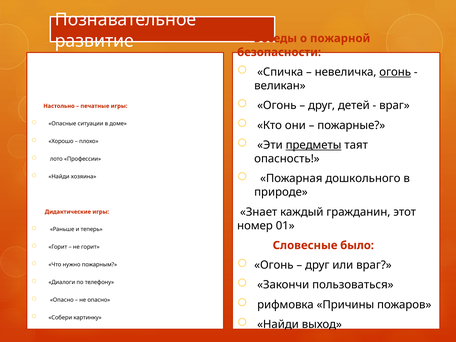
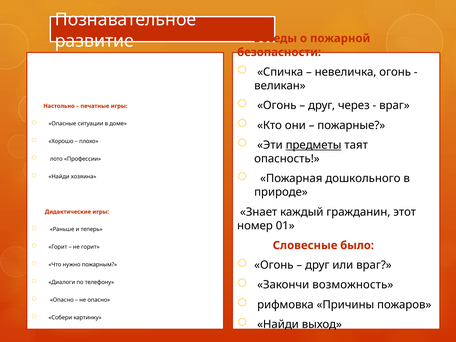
огонь at (395, 72) underline: present -> none
детей: детей -> через
пользоваться: пользоваться -> возможность
